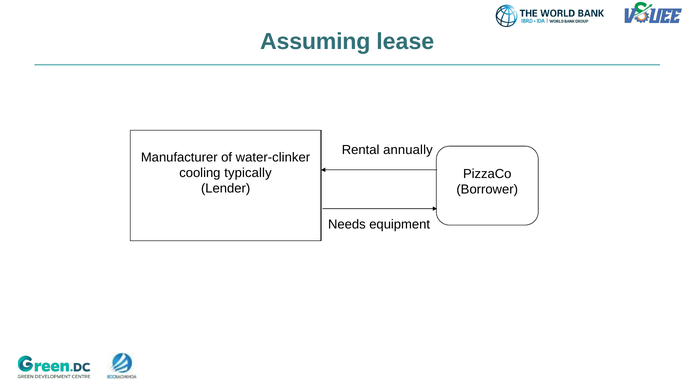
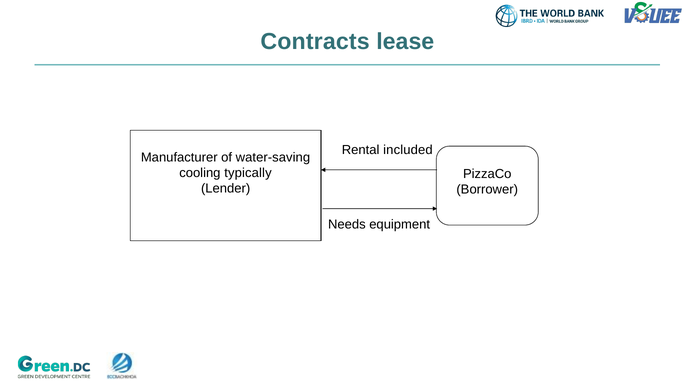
Assuming: Assuming -> Contracts
annually: annually -> included
water-clinker: water-clinker -> water-saving
